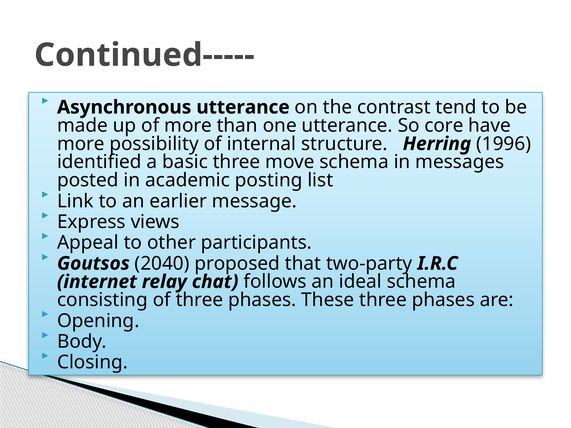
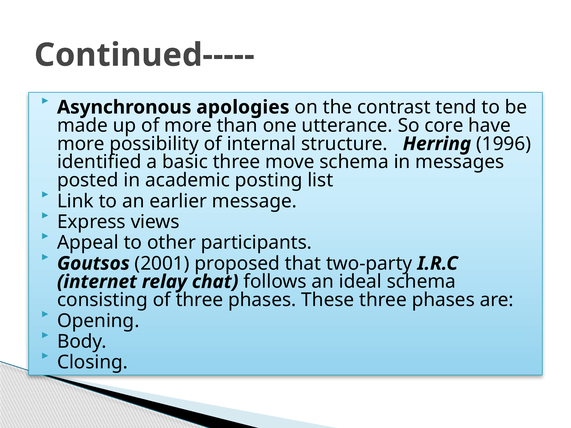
Asynchronous utterance: utterance -> apologies
2040: 2040 -> 2001
